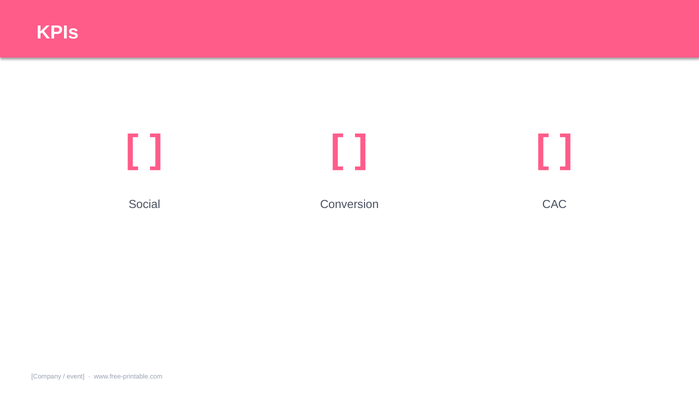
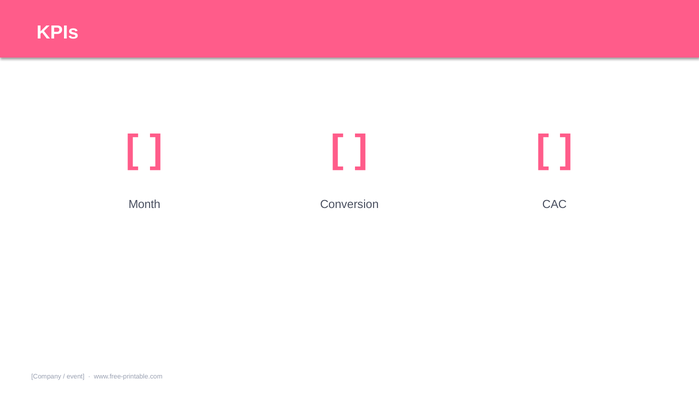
Social: Social -> Month
